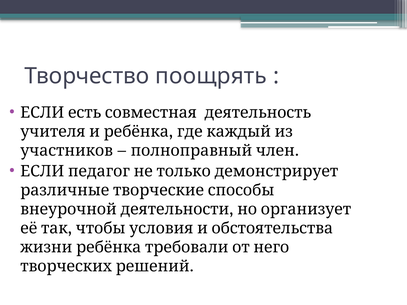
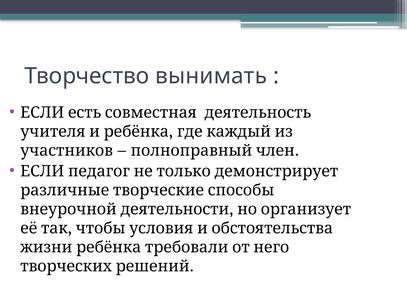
поощрять: поощрять -> вынимать
